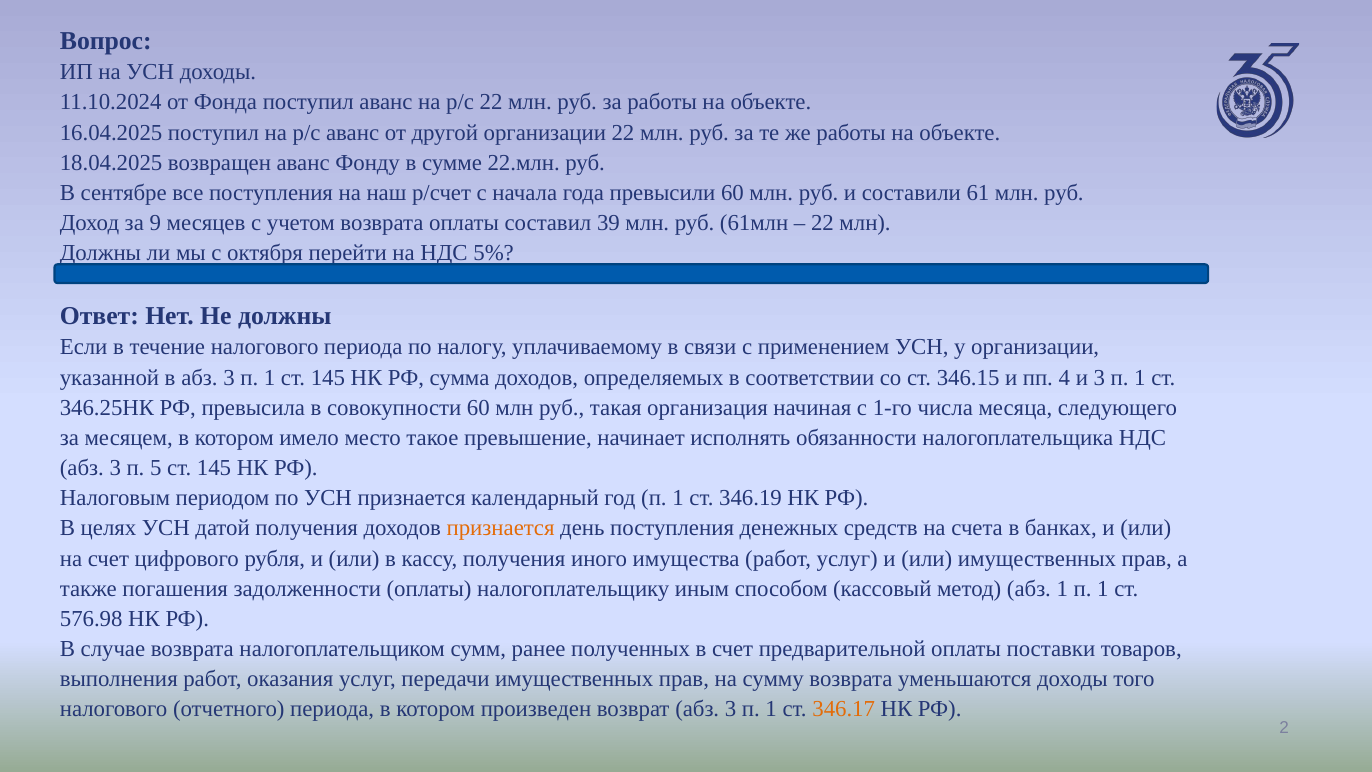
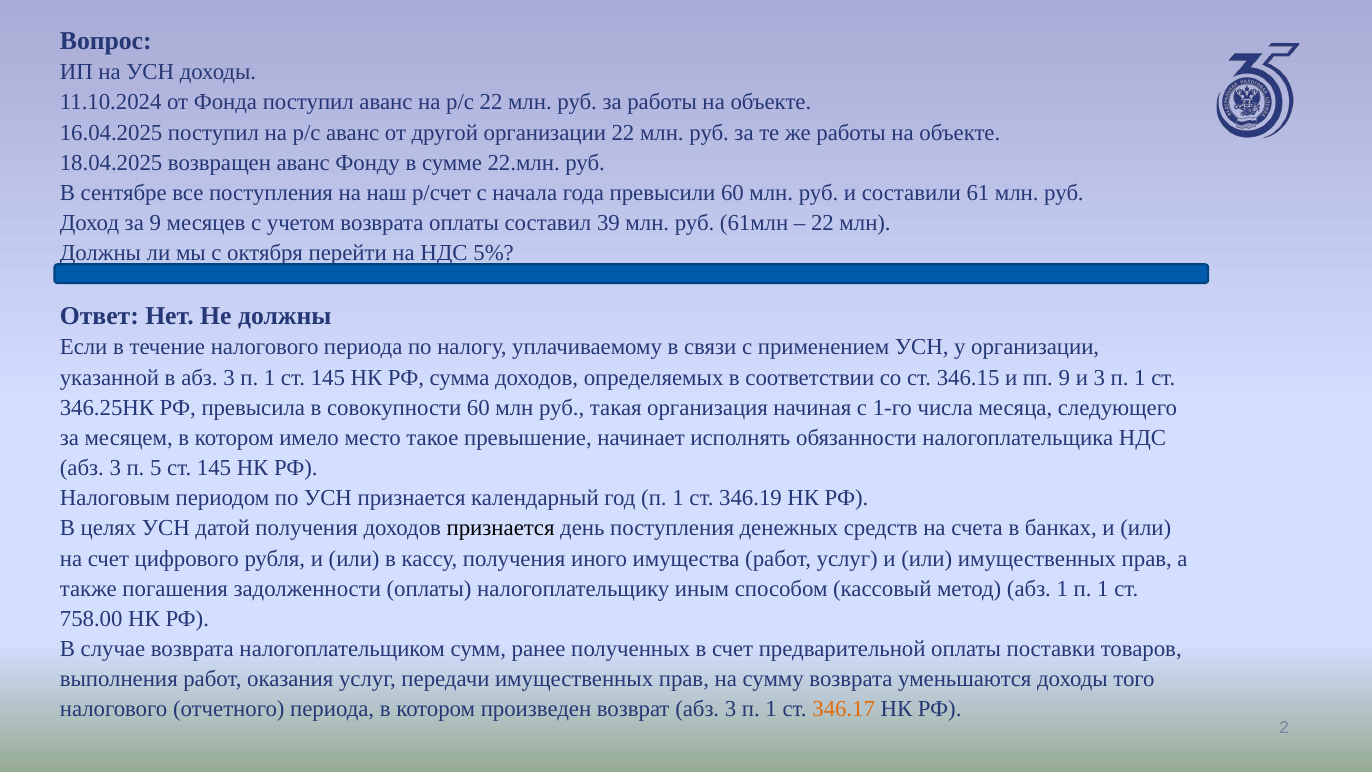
пп 4: 4 -> 9
признается at (501, 528) colour: orange -> black
576.98: 576.98 -> 758.00
